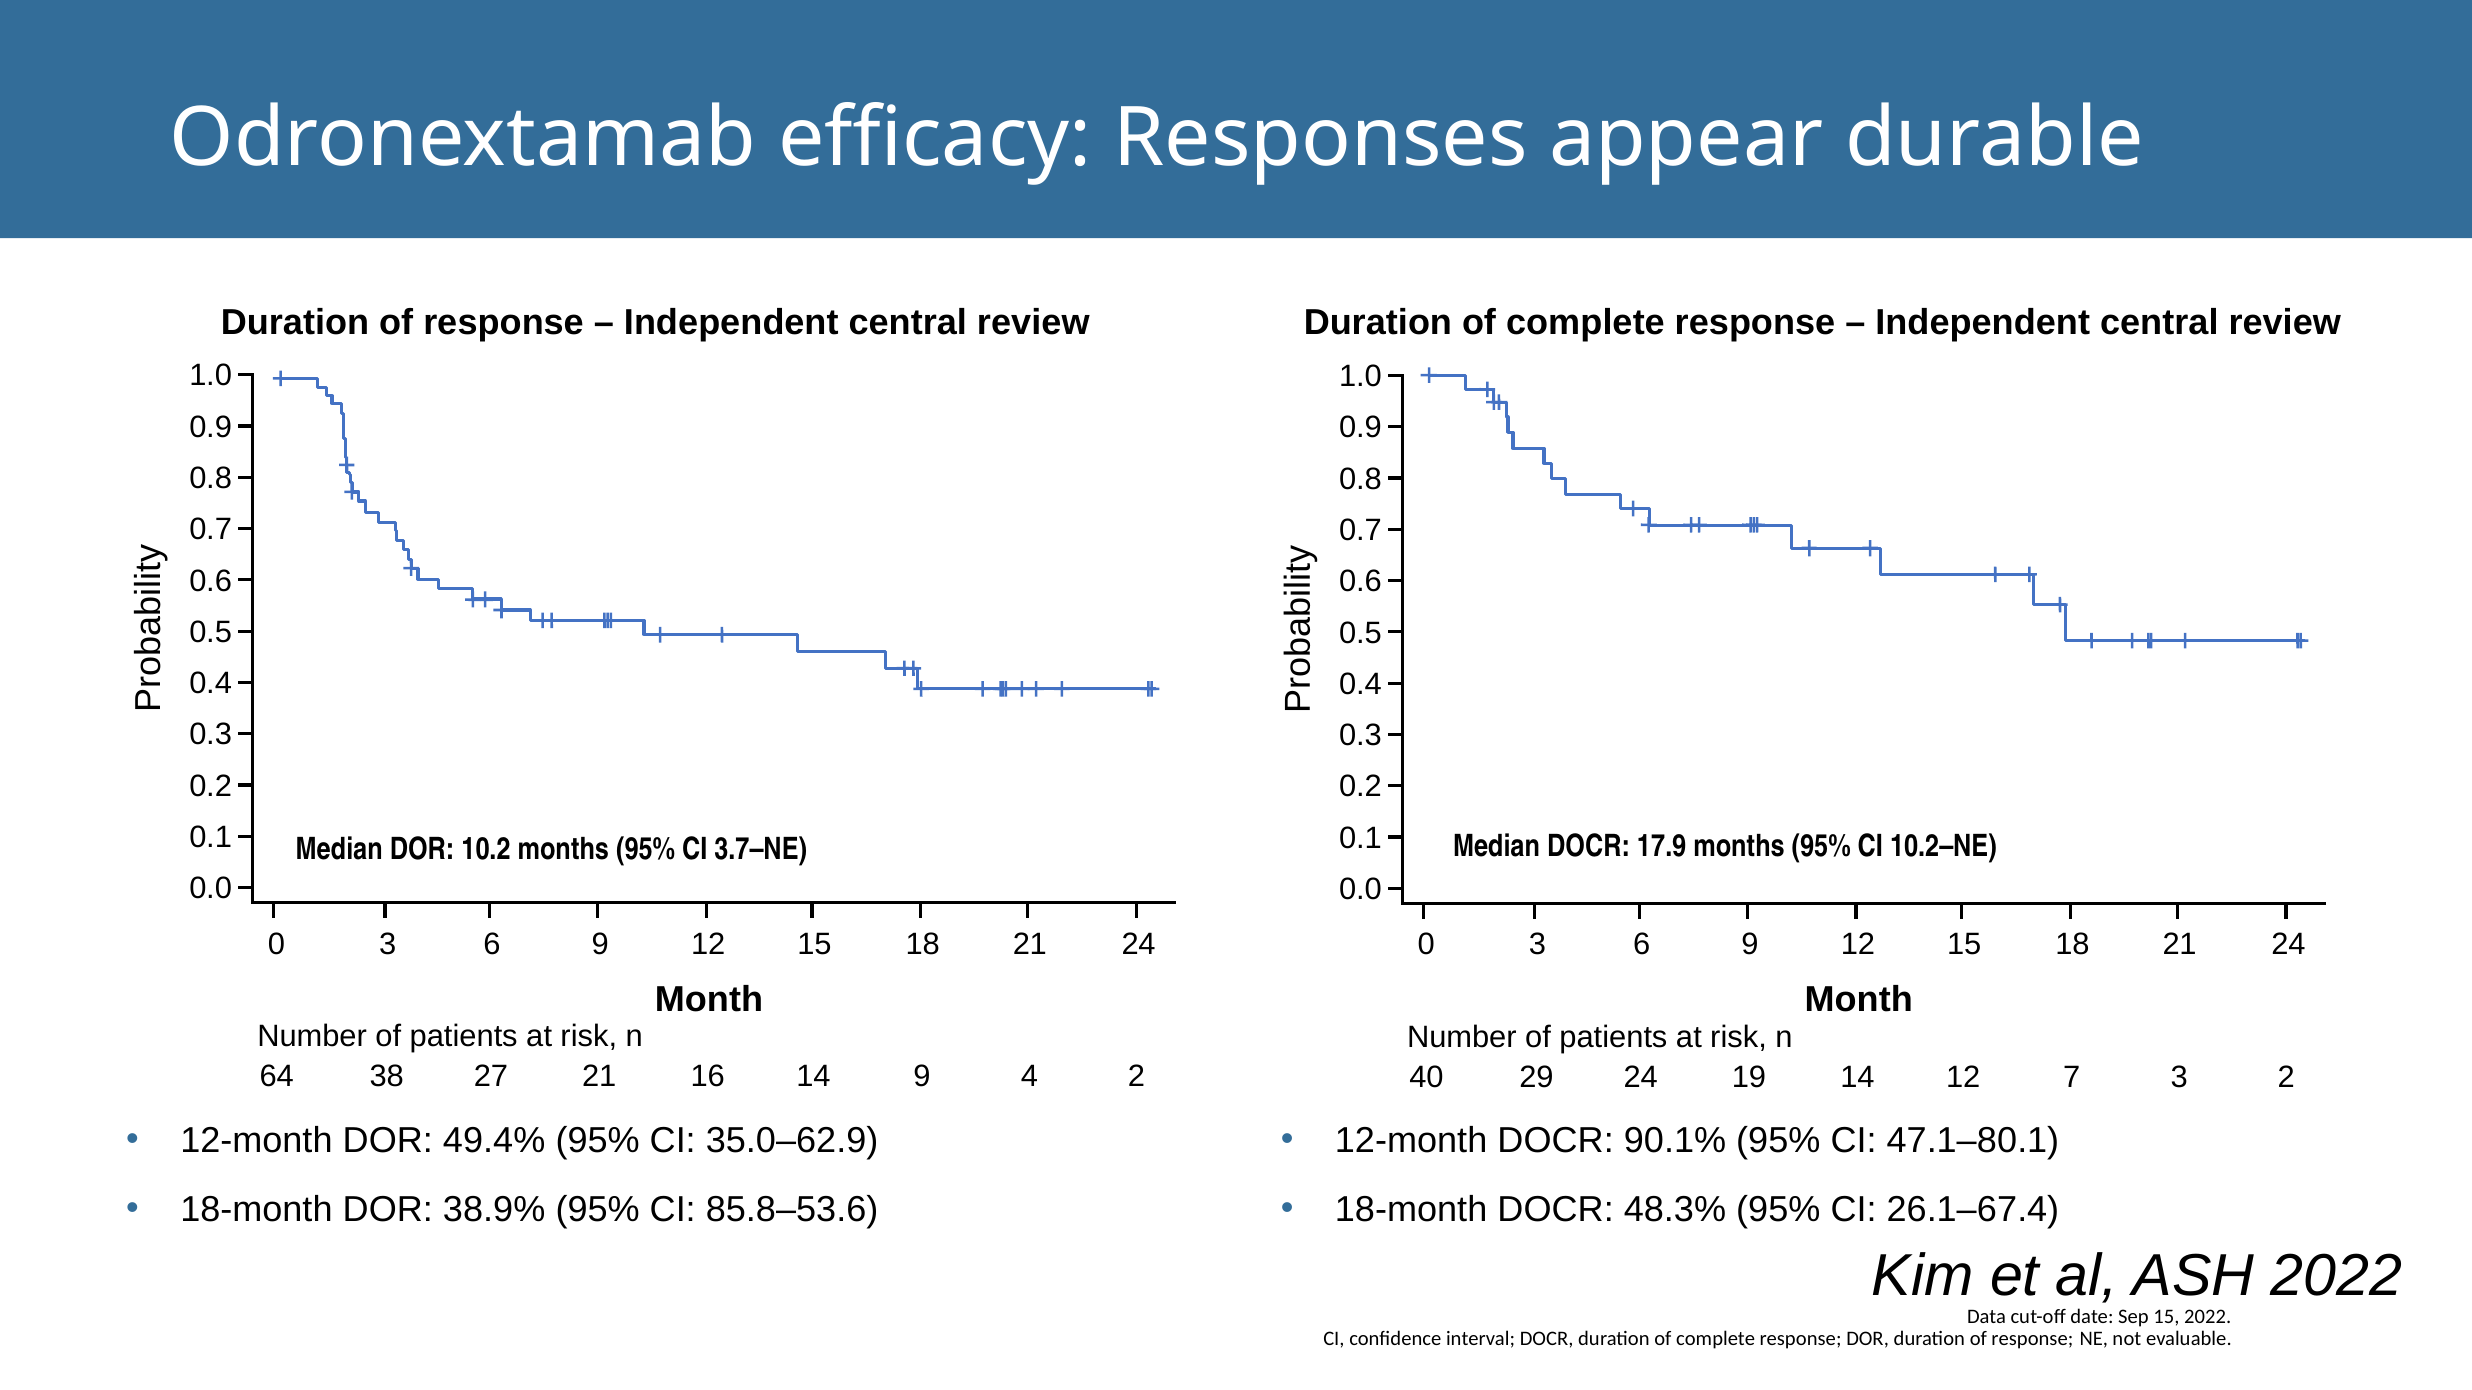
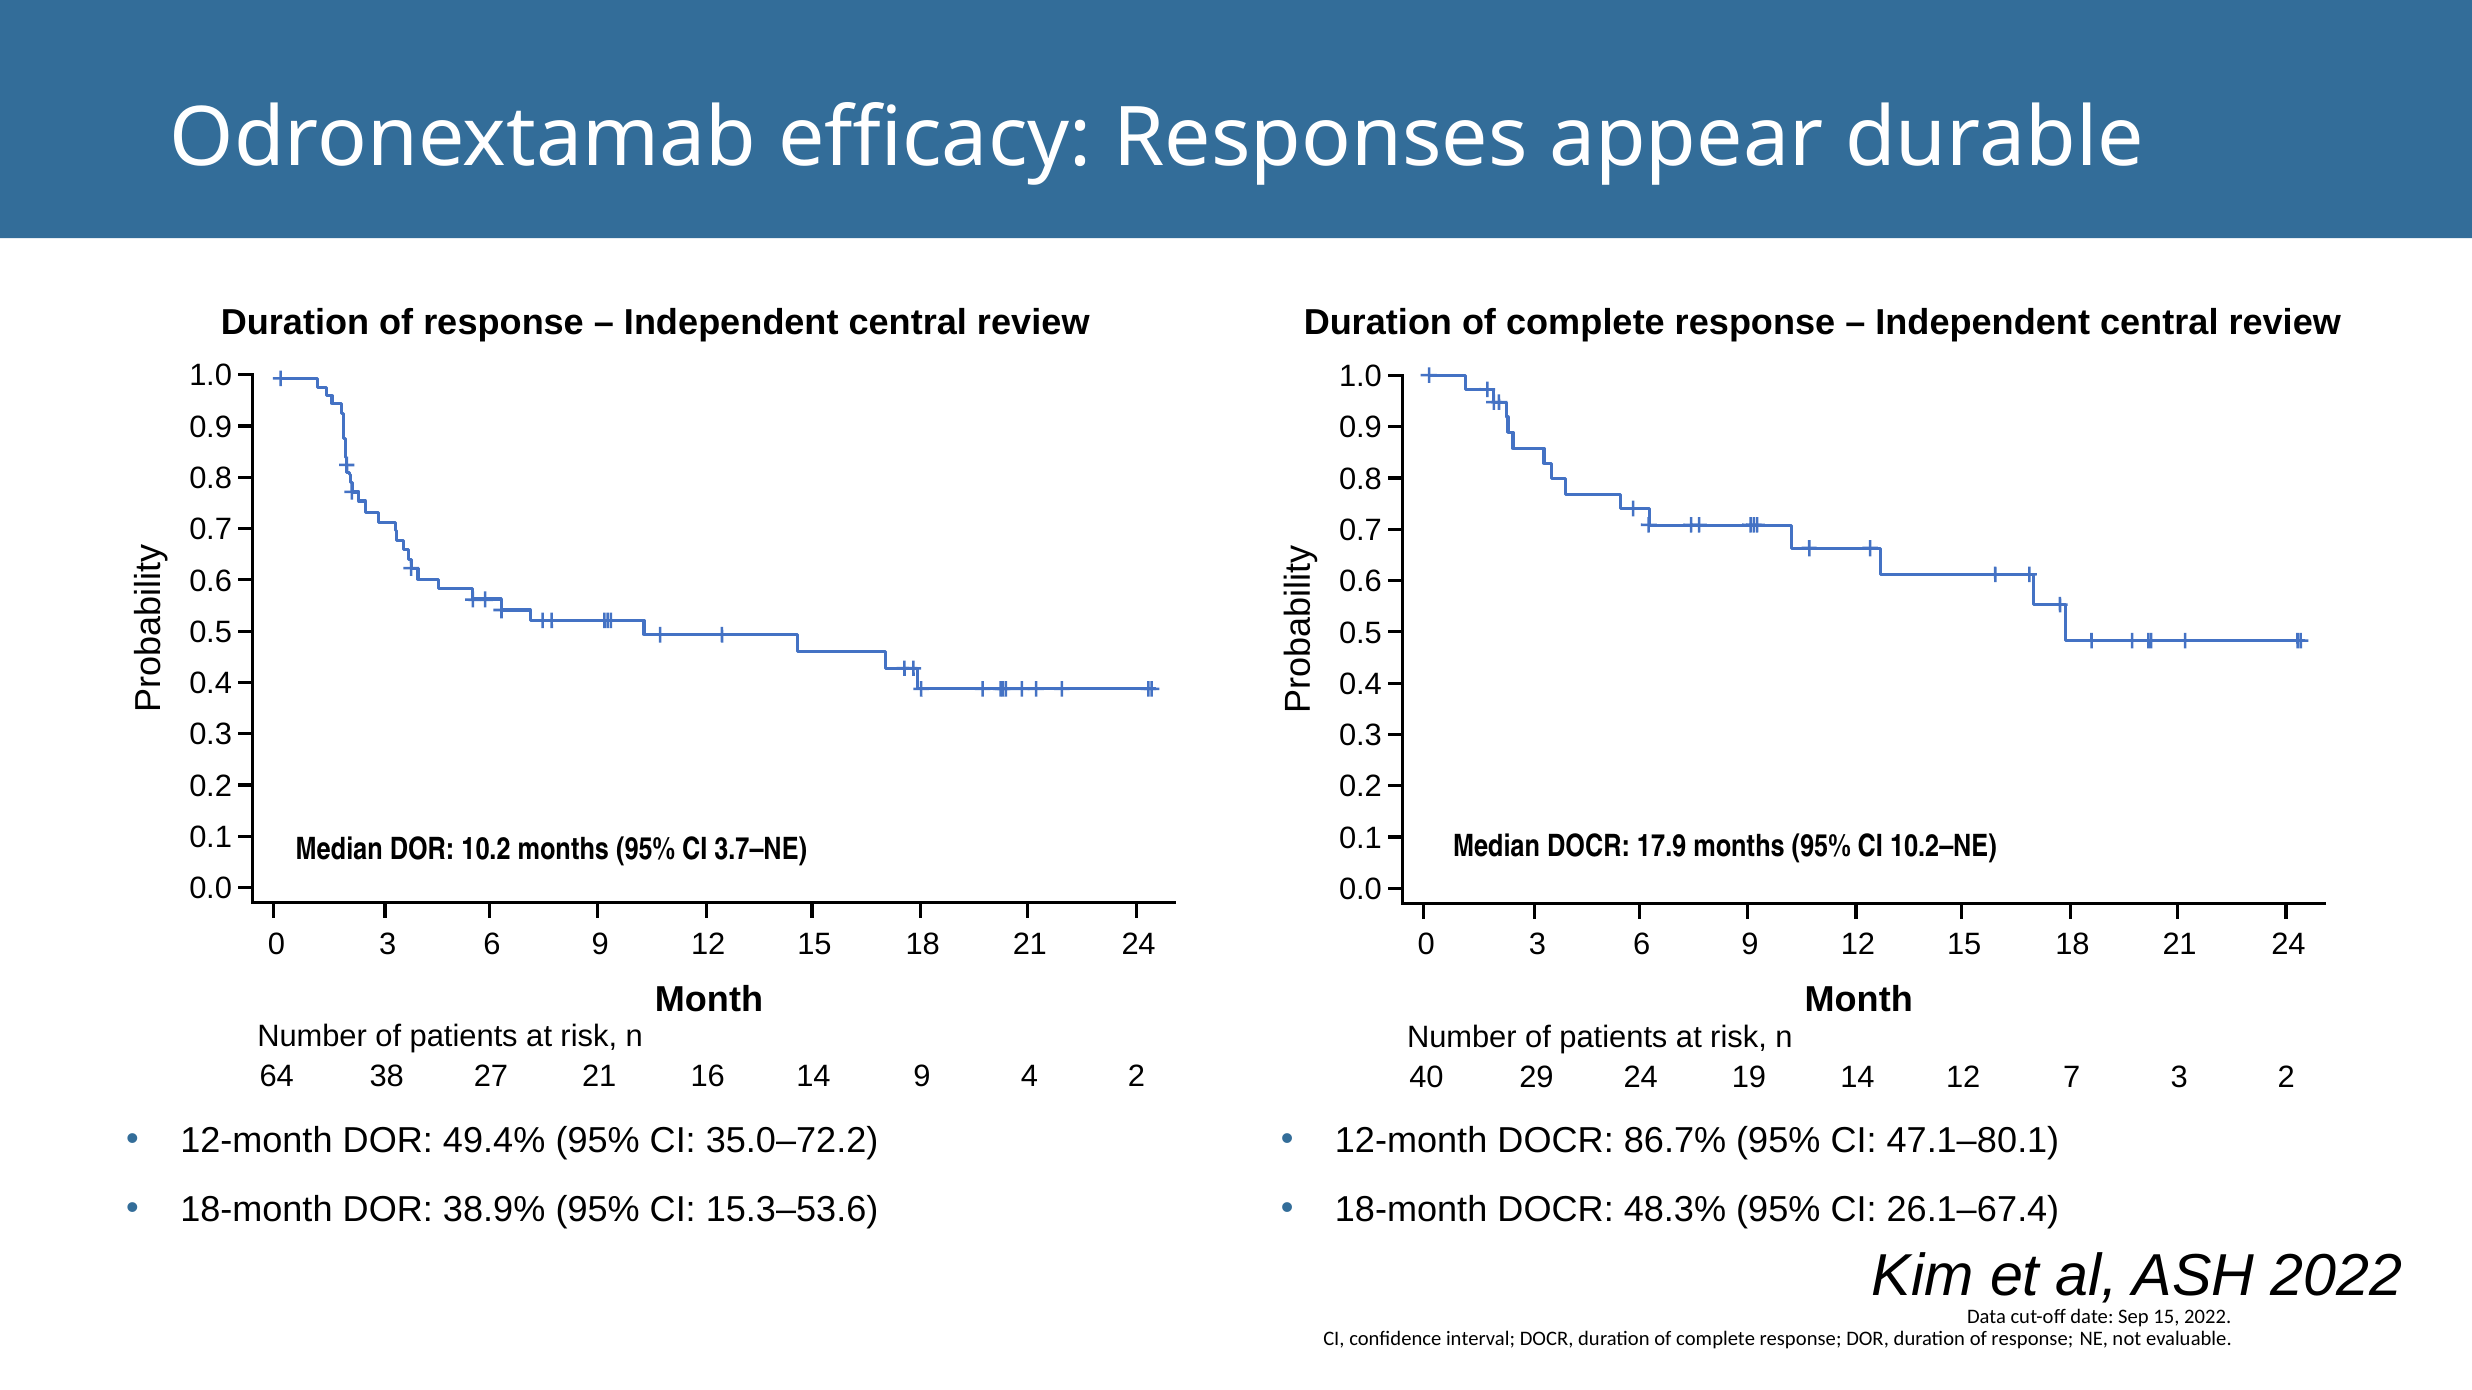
35.0–62.9: 35.0–62.9 -> 35.0–72.2
90.1%: 90.1% -> 86.7%
85.8–53.6: 85.8–53.6 -> 15.3–53.6
